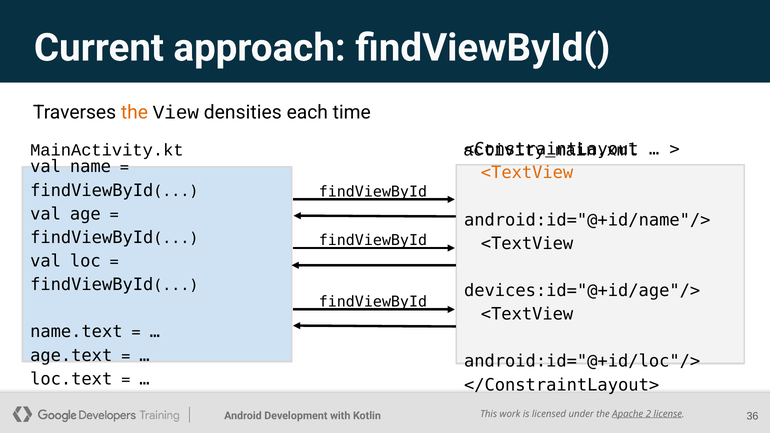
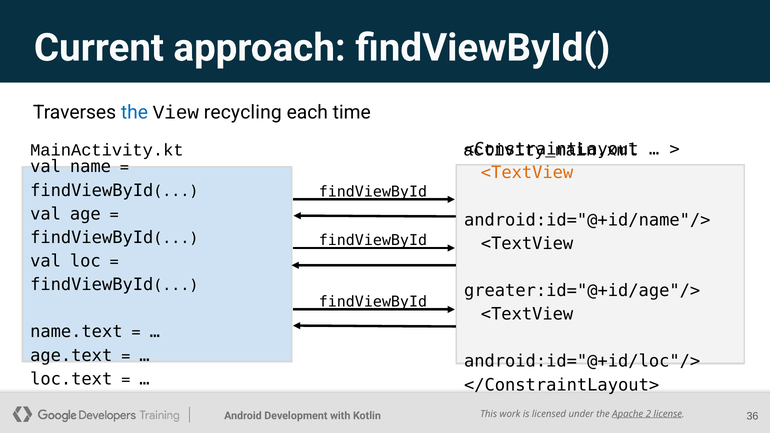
the at (134, 112) colour: orange -> blue
densities: densities -> recycling
devices:id="@+id/age"/>: devices:id="@+id/age"/> -> greater:id="@+id/age"/>
